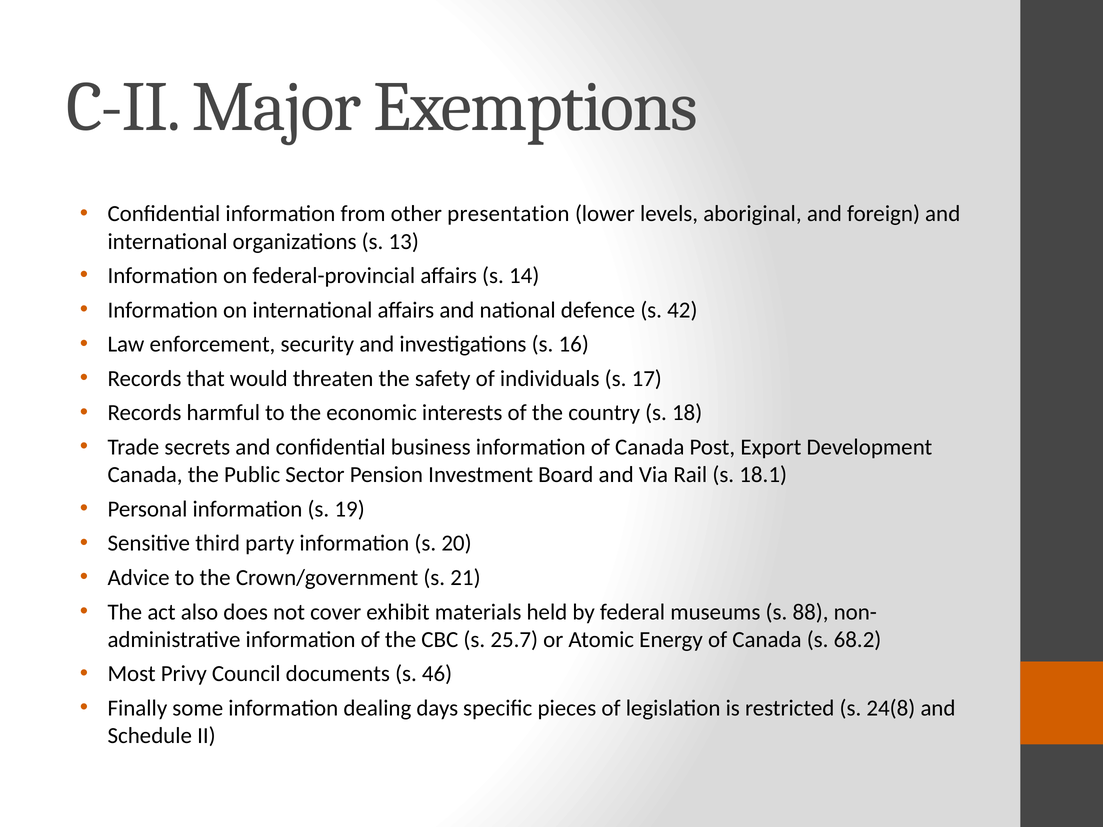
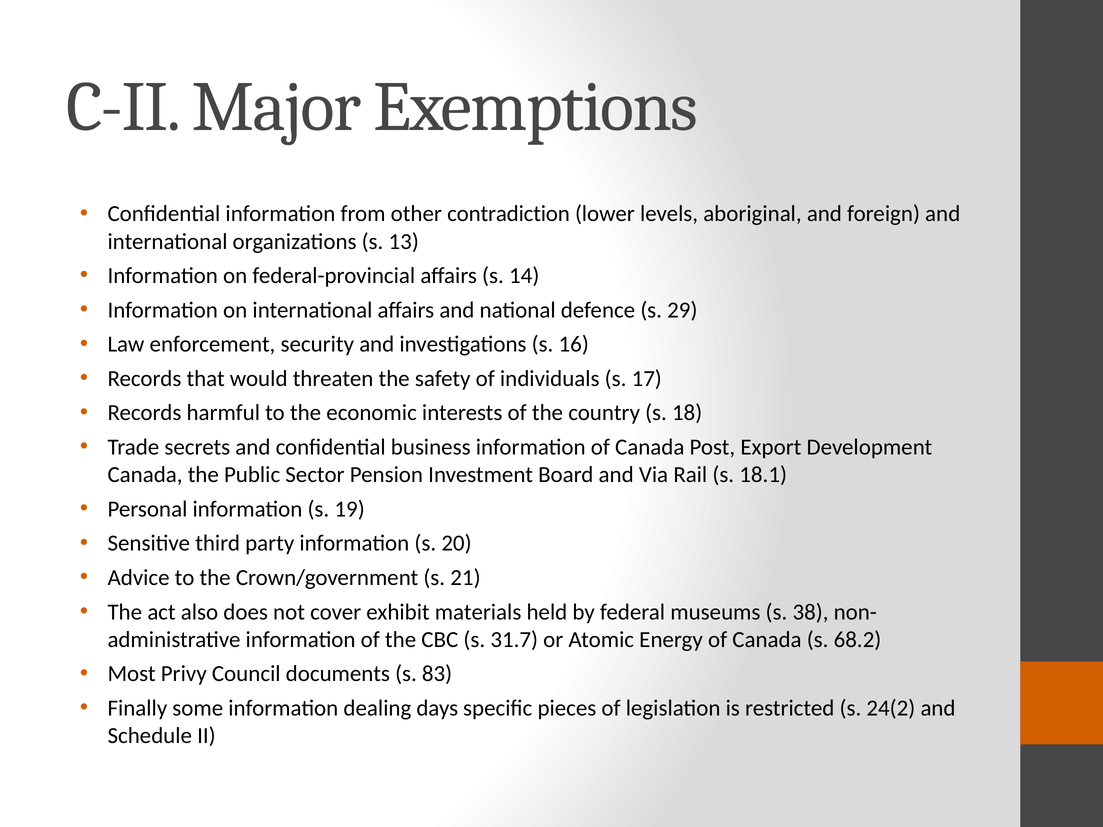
presentation: presentation -> contradiction
42: 42 -> 29
88: 88 -> 38
25.7: 25.7 -> 31.7
46: 46 -> 83
24(8: 24(8 -> 24(2
